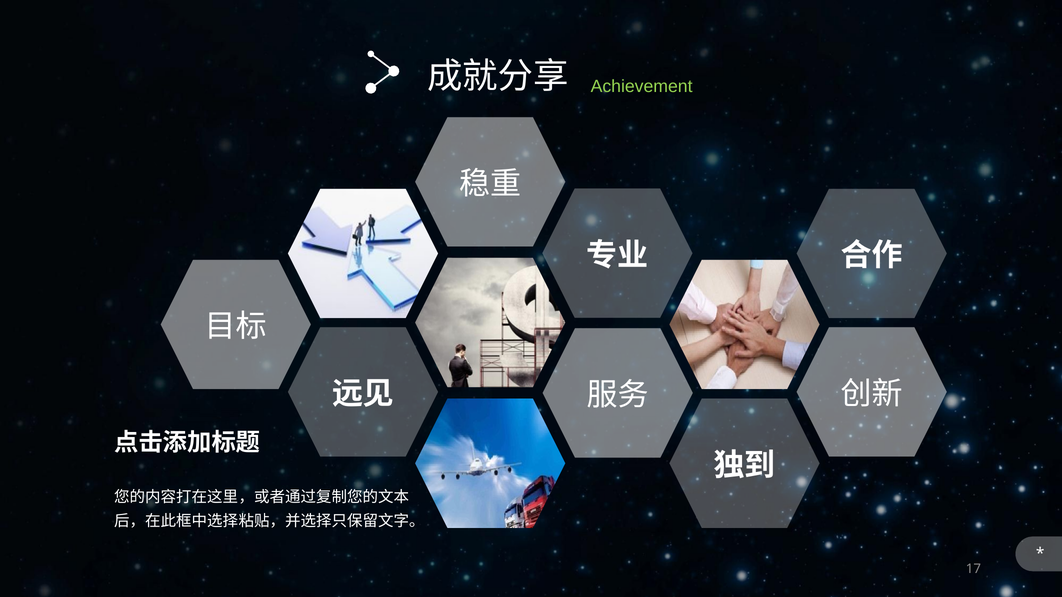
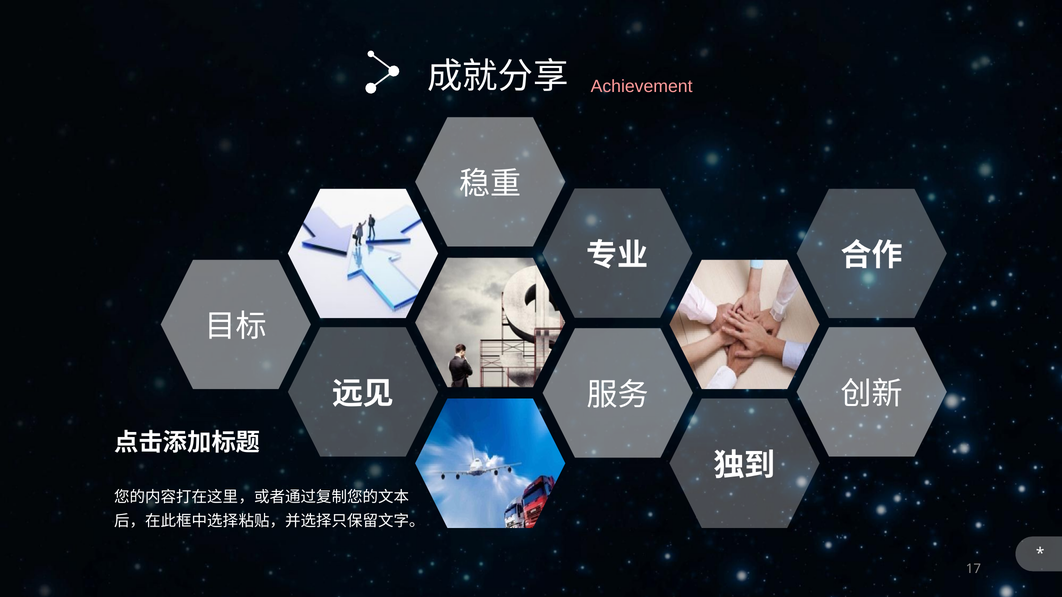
Achievement colour: light green -> pink
